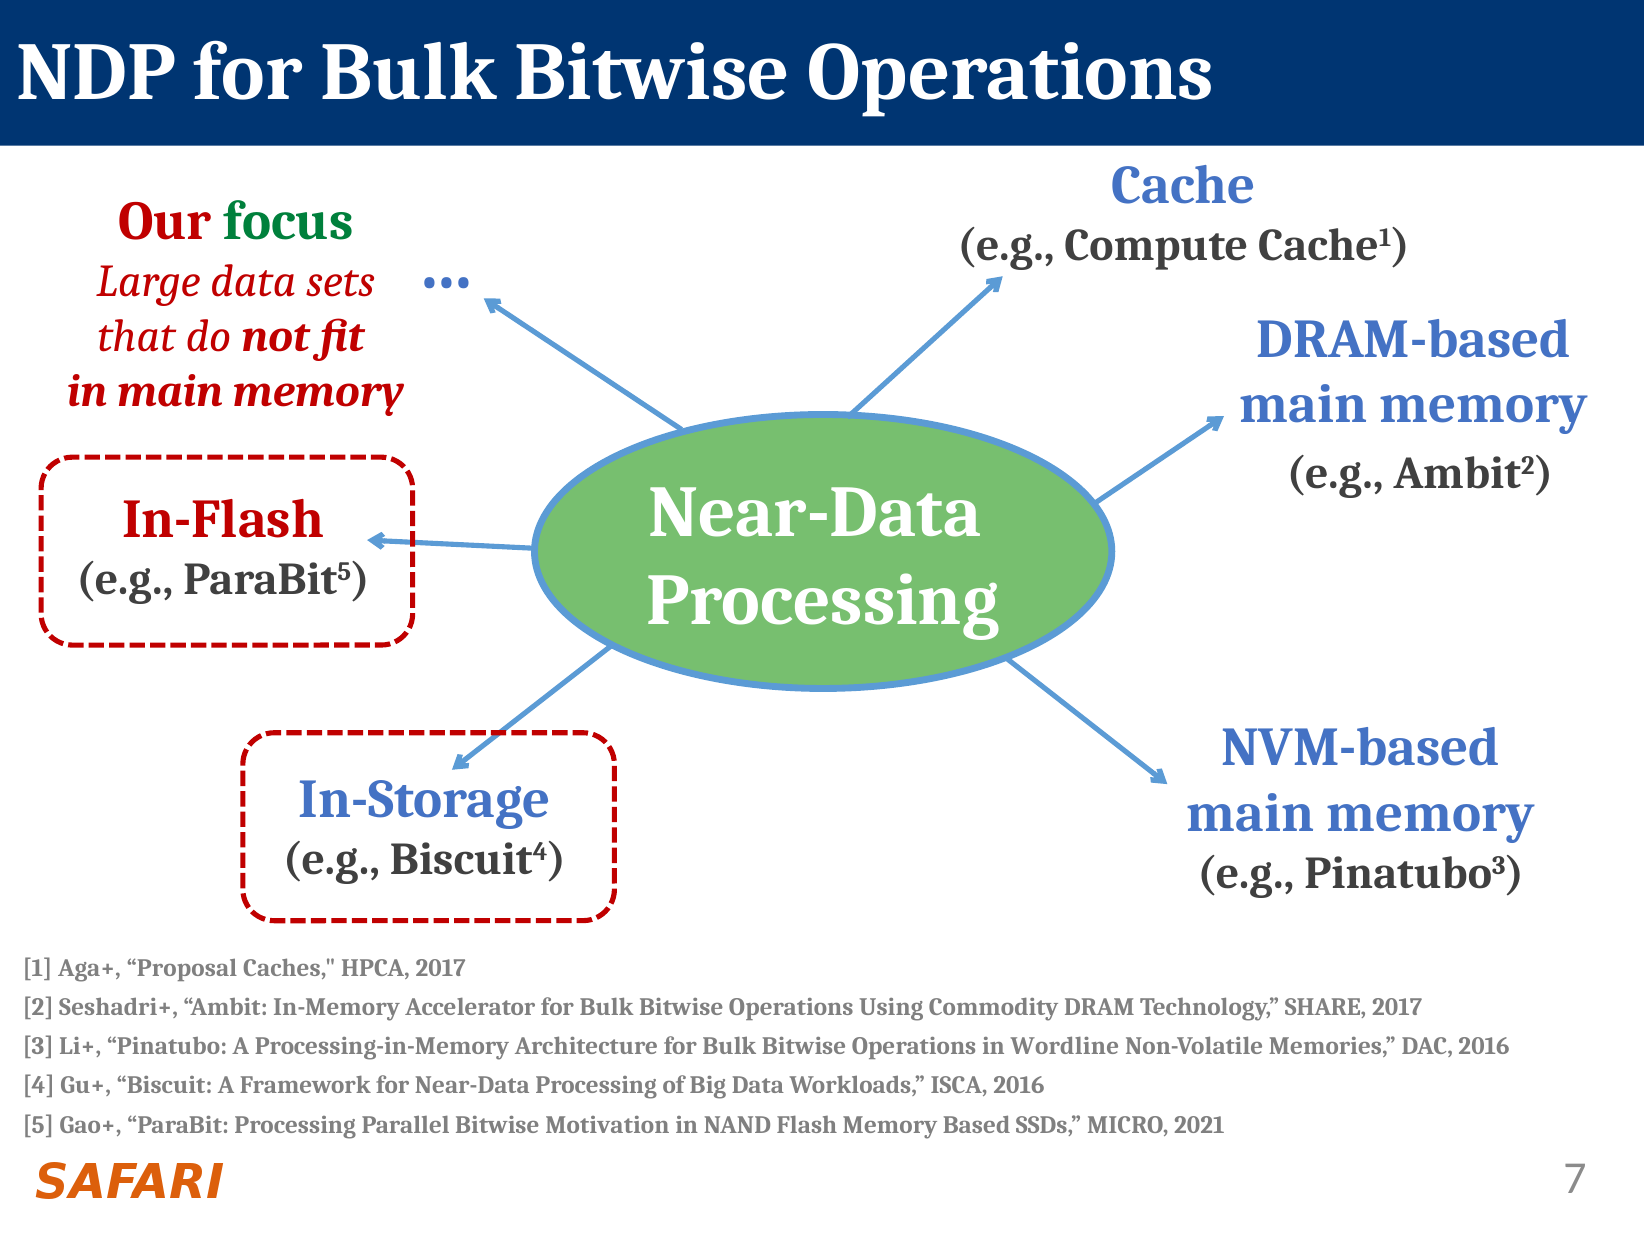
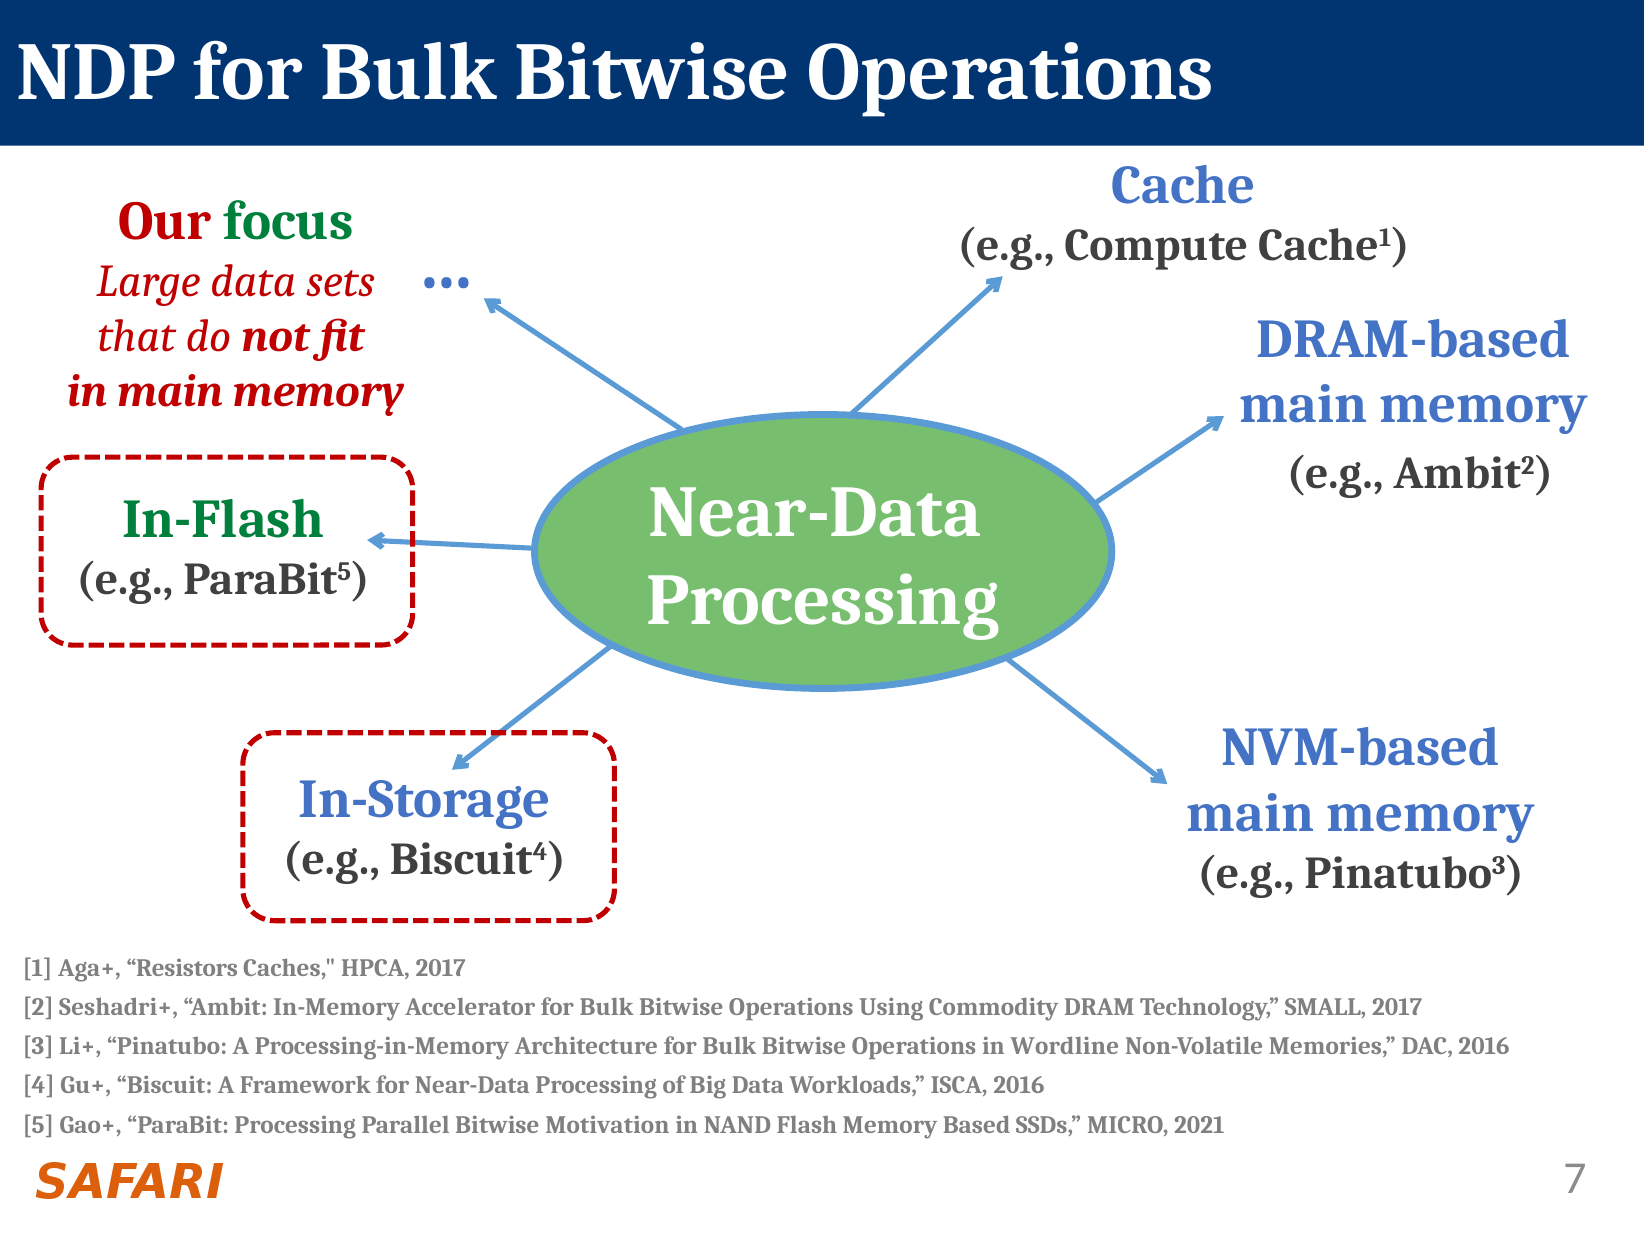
In-Flash colour: red -> green
Proposal: Proposal -> Resistors
SHARE: SHARE -> SMALL
